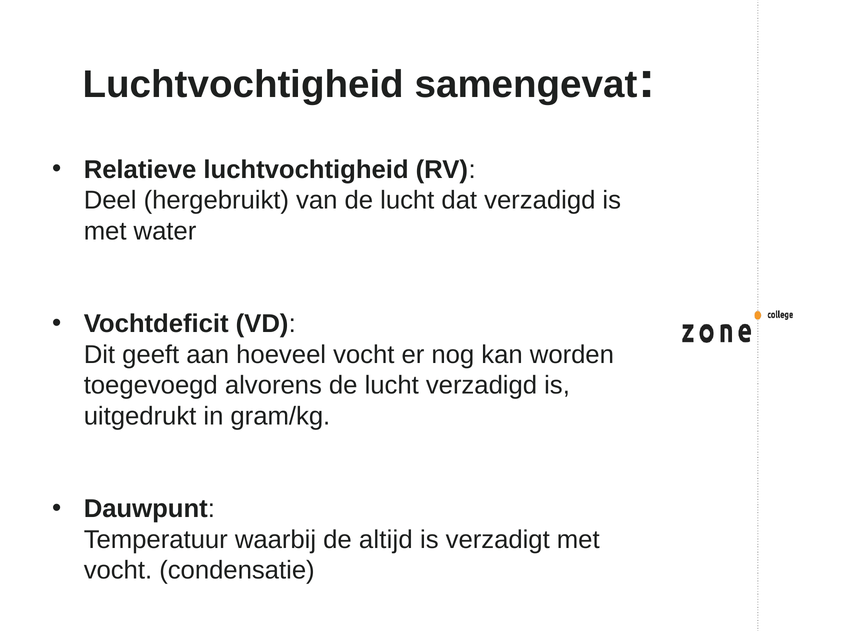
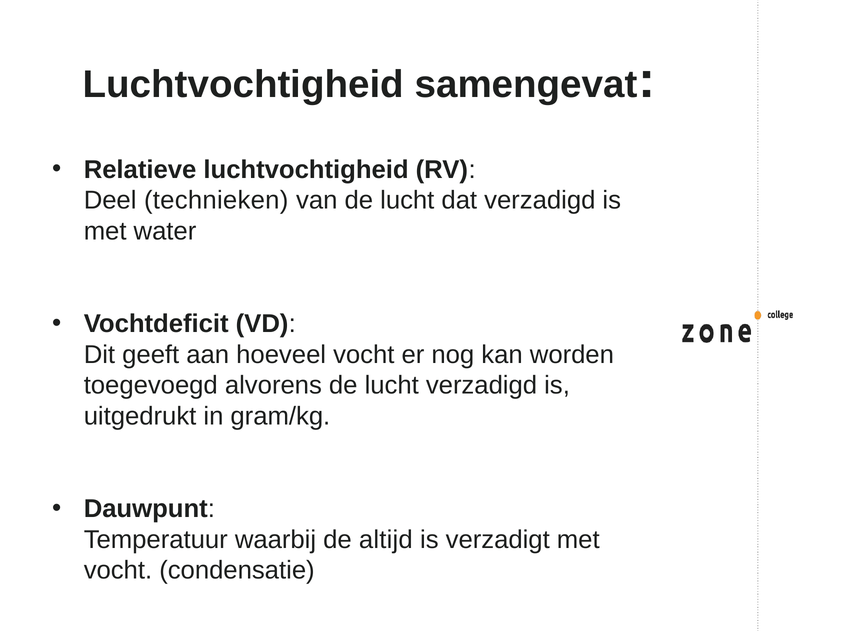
hergebruikt: hergebruikt -> technieken
